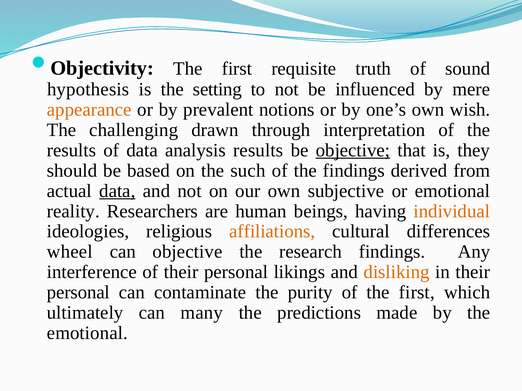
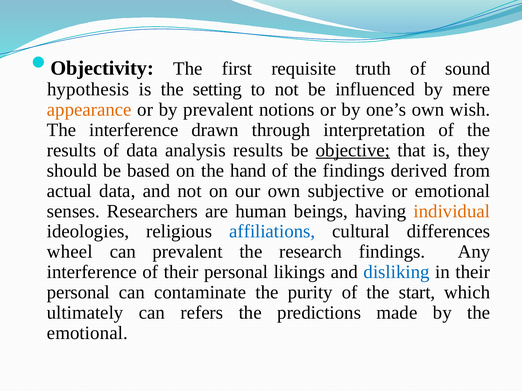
The challenging: challenging -> interference
such: such -> hand
data at (117, 191) underline: present -> none
reality: reality -> senses
affiliations colour: orange -> blue
can objective: objective -> prevalent
disliking colour: orange -> blue
of the first: first -> start
many: many -> refers
